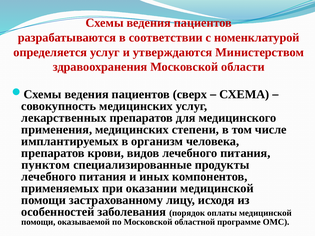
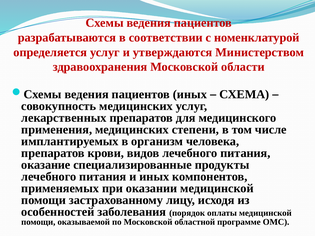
пациентов сверх: сверх -> иных
пунктом: пунктом -> оказание
